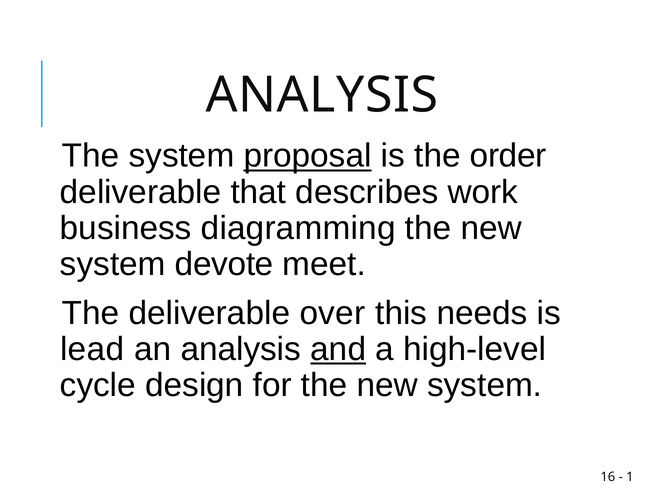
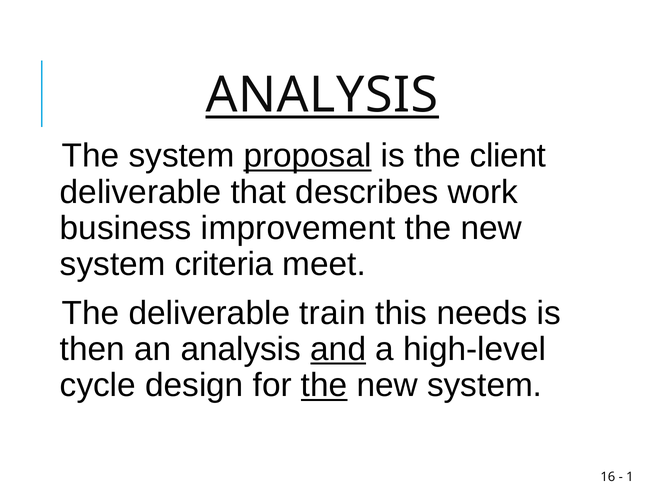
ANALYSIS at (322, 95) underline: none -> present
order: order -> client
diagramming: diagramming -> improvement
devote: devote -> criteria
over: over -> train
lead: lead -> then
the at (324, 385) underline: none -> present
